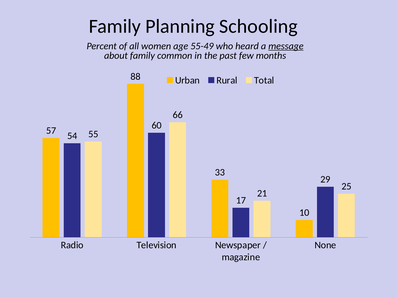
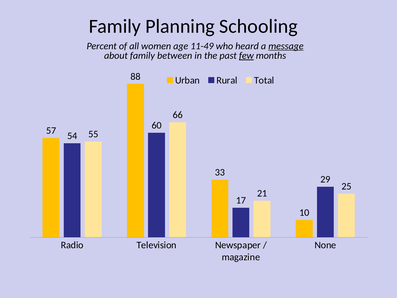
55-49: 55-49 -> 11-49
common: common -> between
few underline: none -> present
